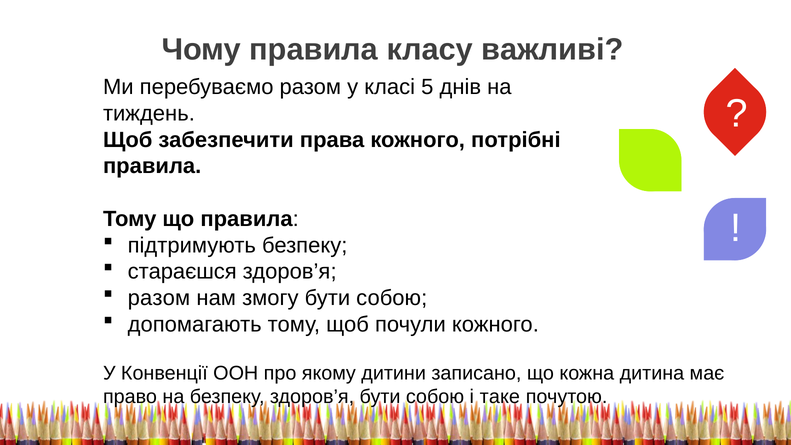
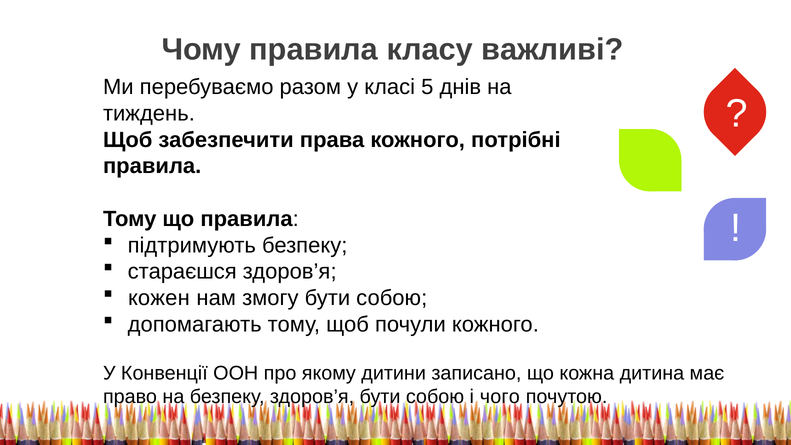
разом at (159, 298): разом -> кожен
таке: таке -> чого
